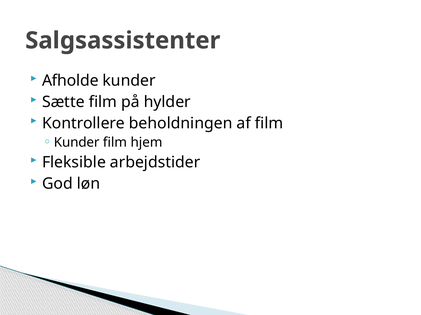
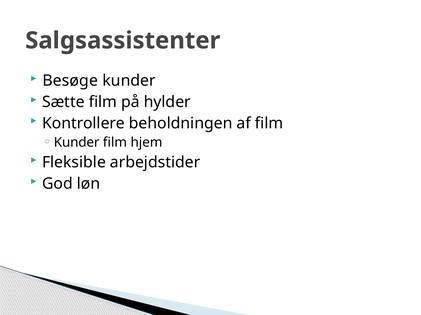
Afholde: Afholde -> Besøge
